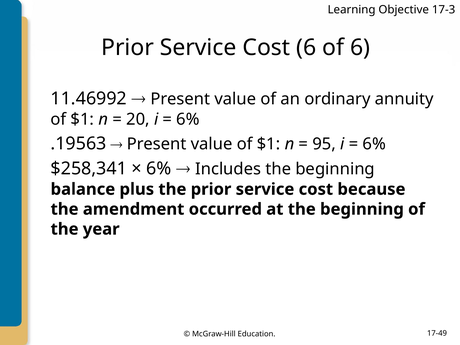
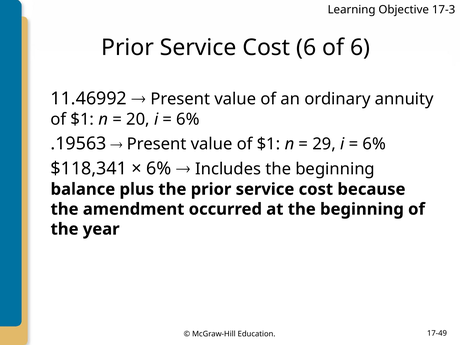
95: 95 -> 29
$258,341: $258,341 -> $118,341
